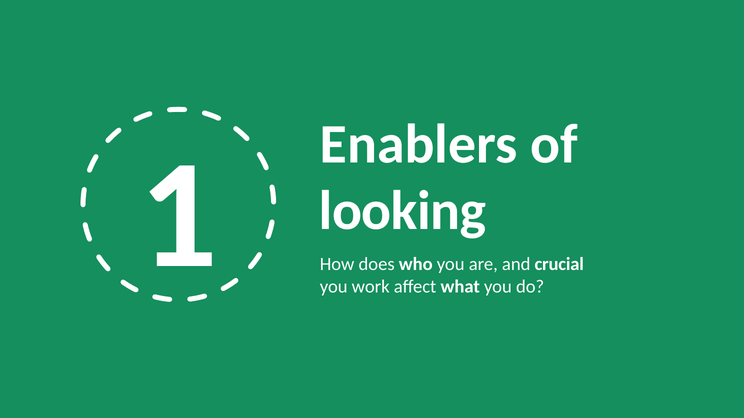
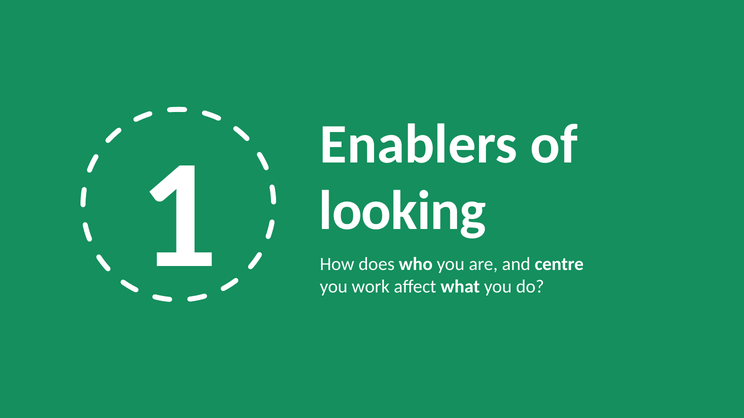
crucial: crucial -> centre
